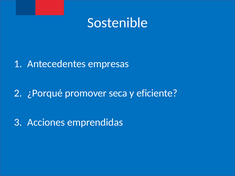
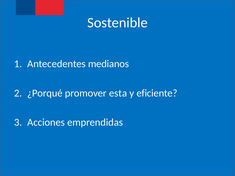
empresas: empresas -> medianos
seca: seca -> esta
